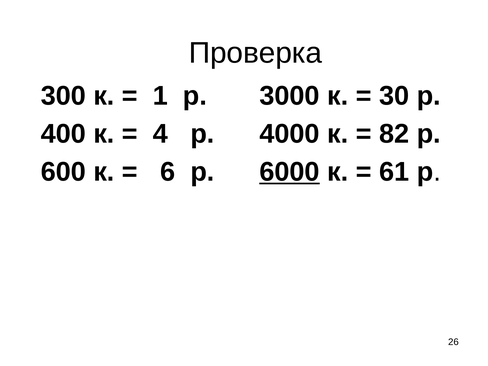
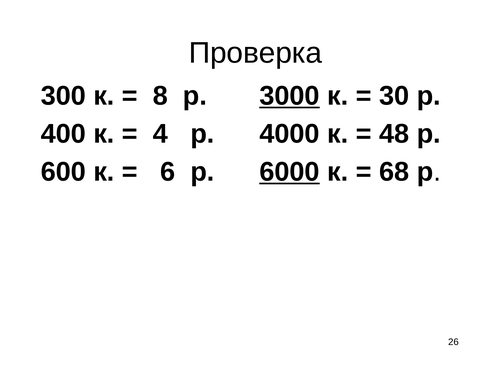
1: 1 -> 8
3000 underline: none -> present
82: 82 -> 48
61: 61 -> 68
